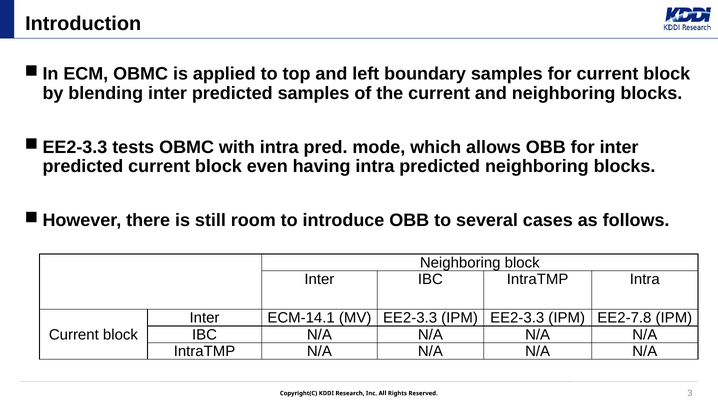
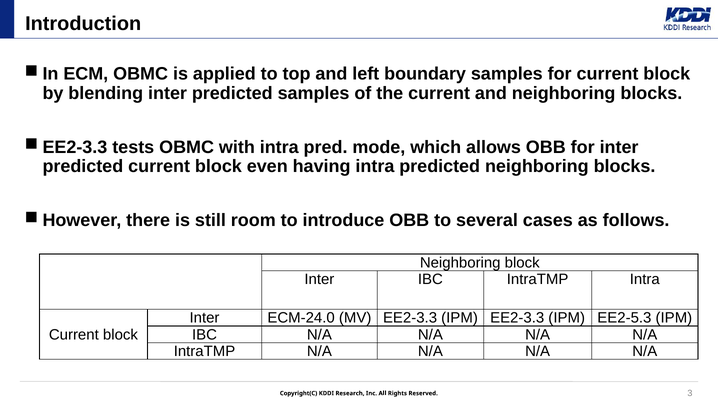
ECM-14.1: ECM-14.1 -> ECM-24.0
EE2-7.8: EE2-7.8 -> EE2-5.3
